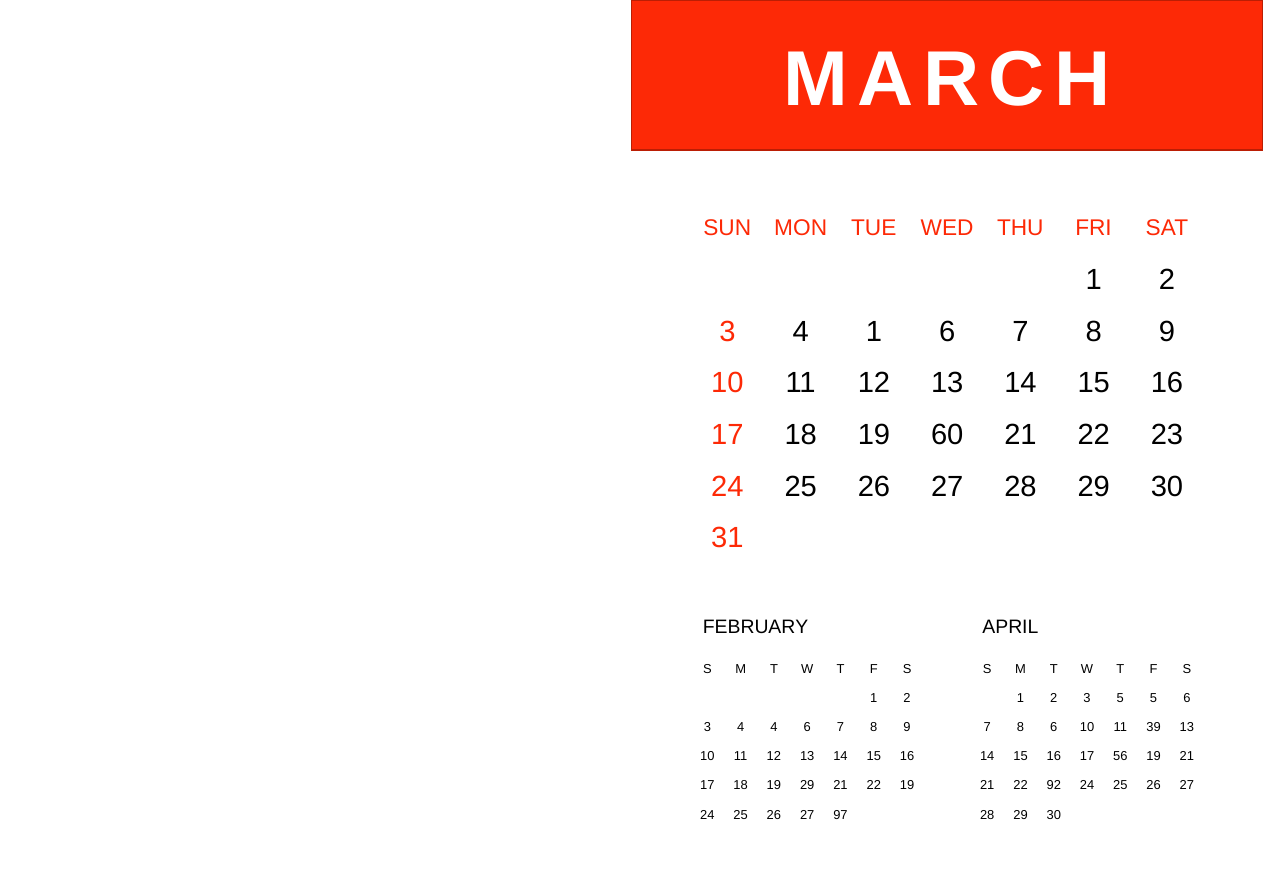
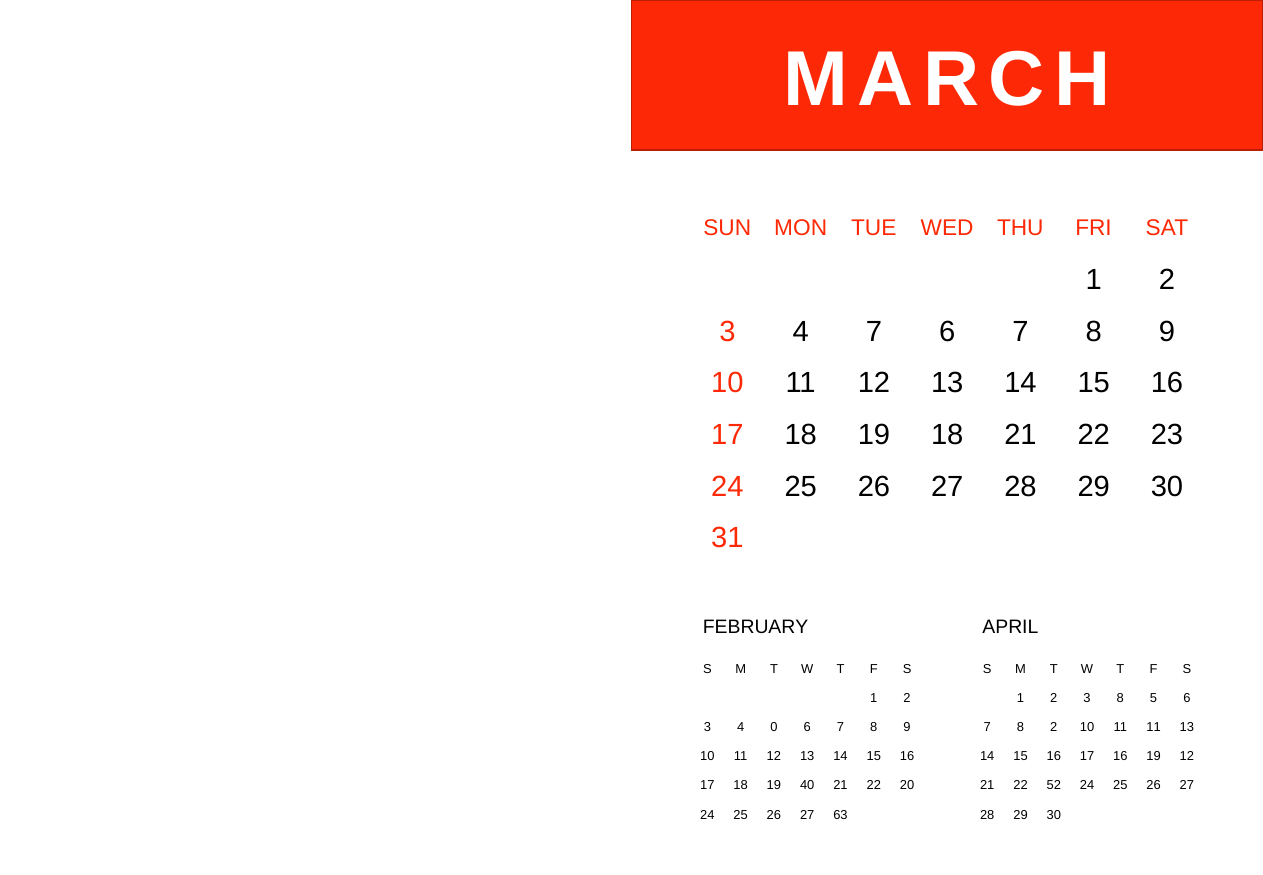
4 1: 1 -> 7
19 60: 60 -> 18
3 5: 5 -> 8
4 4: 4 -> 0
8 6: 6 -> 2
11 39: 39 -> 11
17 56: 56 -> 16
19 21: 21 -> 12
19 29: 29 -> 40
22 19: 19 -> 20
92: 92 -> 52
97: 97 -> 63
